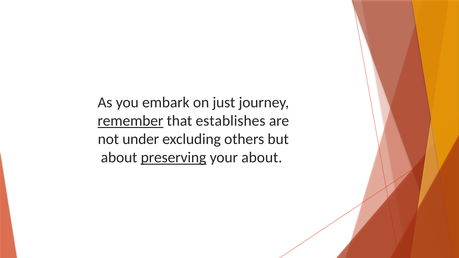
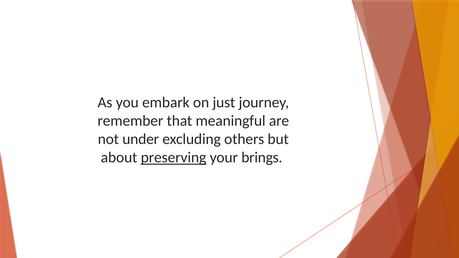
remember underline: present -> none
establishes: establishes -> meaningful
your about: about -> brings
